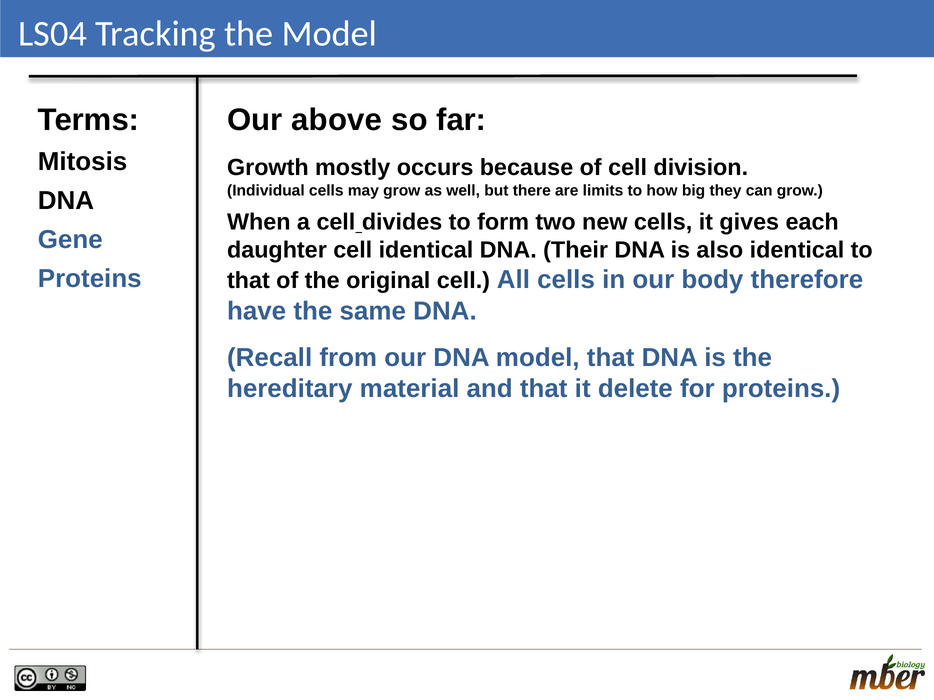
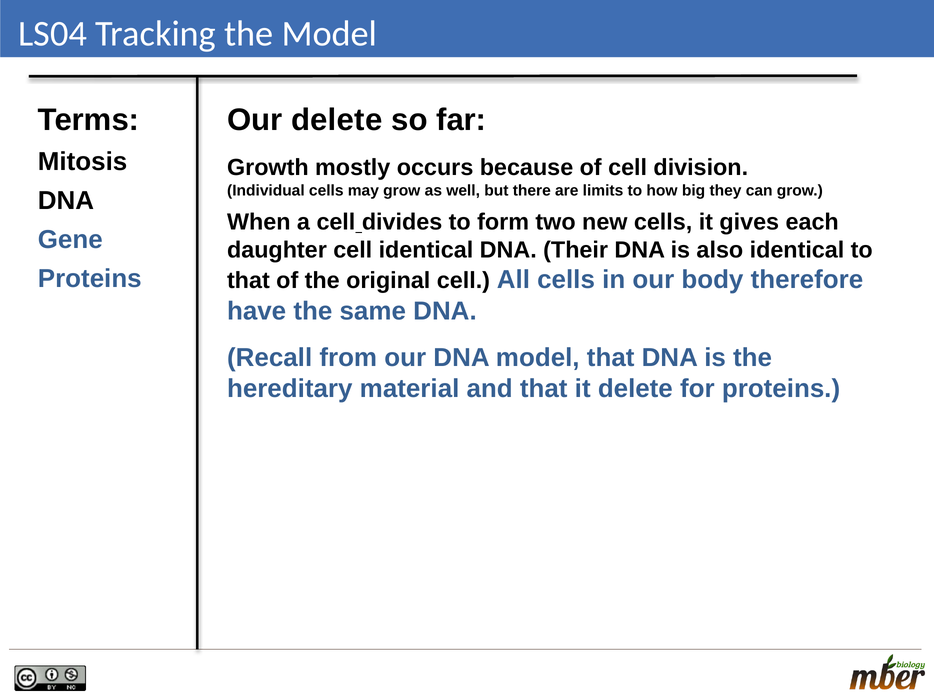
Our above: above -> delete
